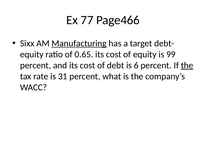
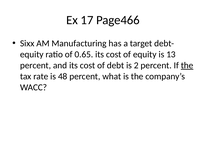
77: 77 -> 17
Manufacturing underline: present -> none
99: 99 -> 13
6: 6 -> 2
31: 31 -> 48
